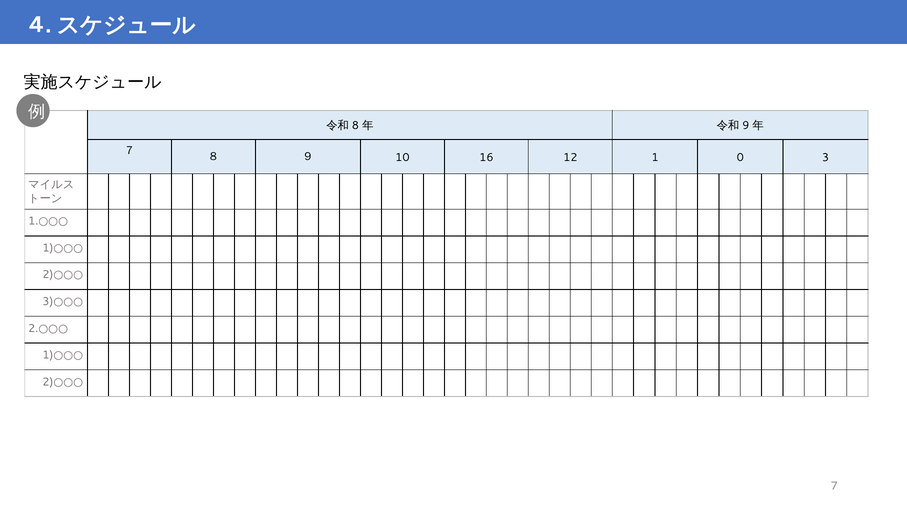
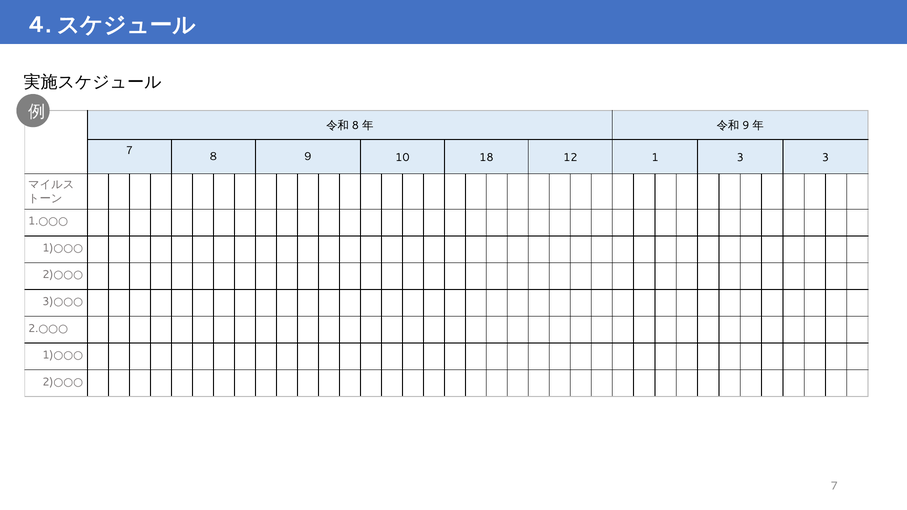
16: 16 -> 18
1 0: 0 -> 3
